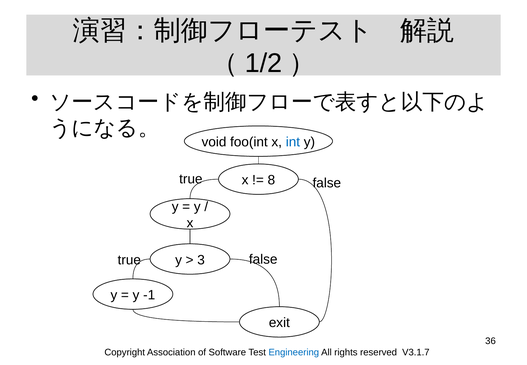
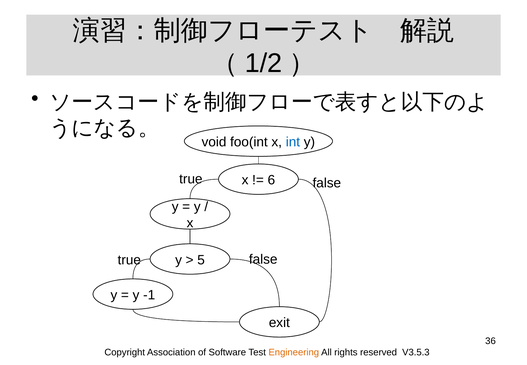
8: 8 -> 6
3: 3 -> 5
Engineering colour: blue -> orange
V3.1.7: V3.1.7 -> V3.5.3
